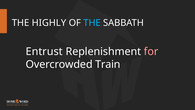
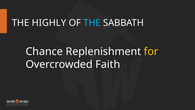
Entrust: Entrust -> Chance
for colour: pink -> yellow
Train: Train -> Faith
